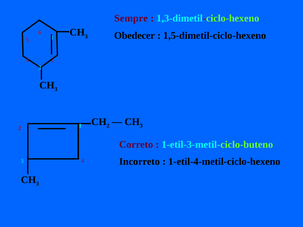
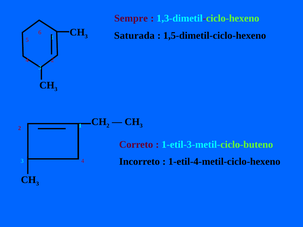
Obedecer: Obedecer -> Saturada
